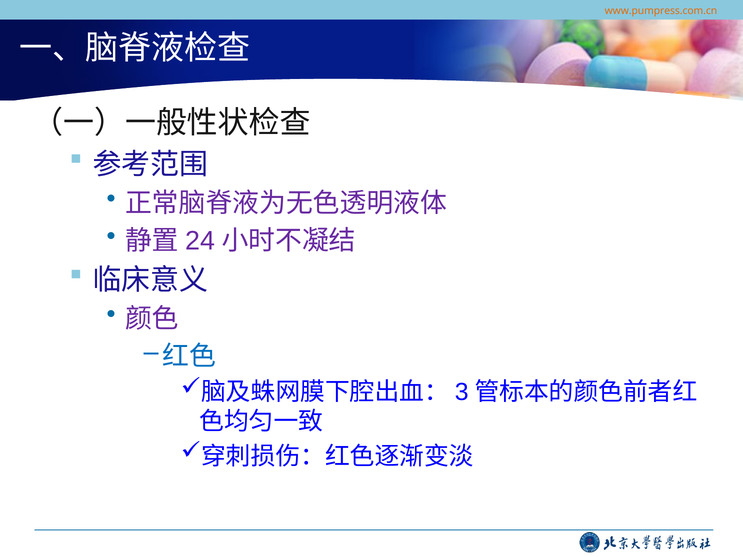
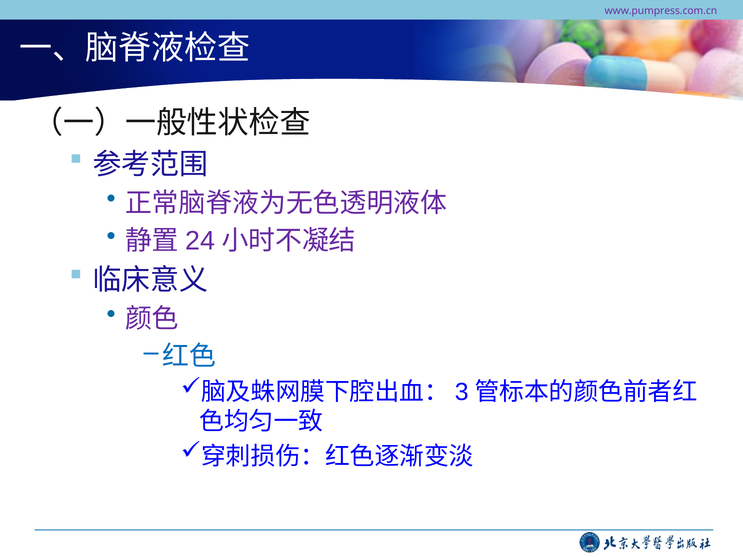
www.pumpress.com.cn colour: orange -> purple
